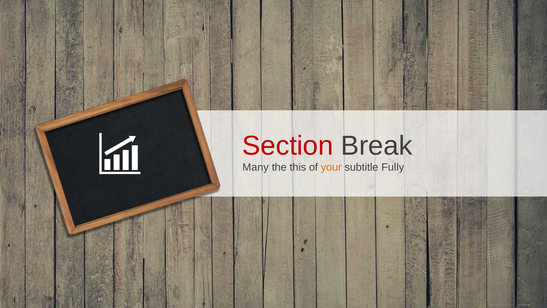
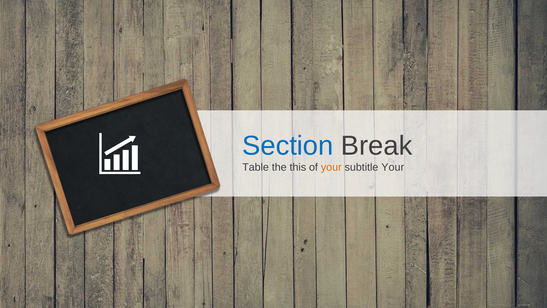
Section colour: red -> blue
Many: Many -> Table
subtitle Fully: Fully -> Your
